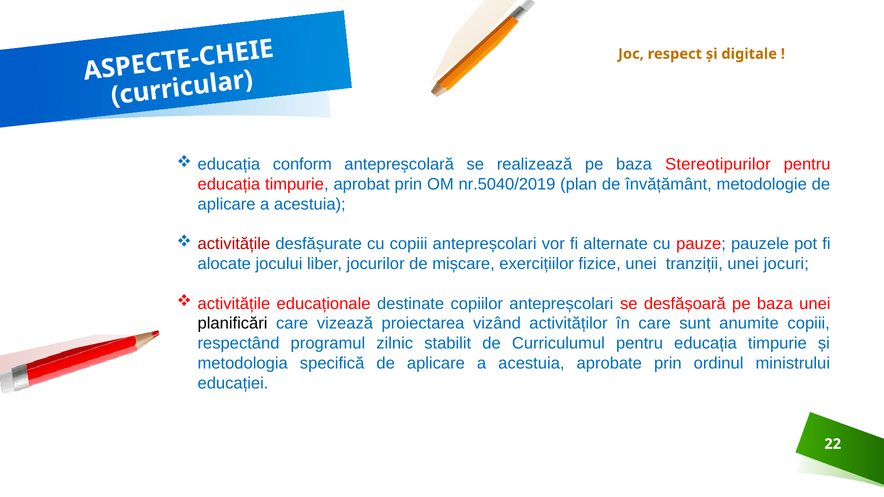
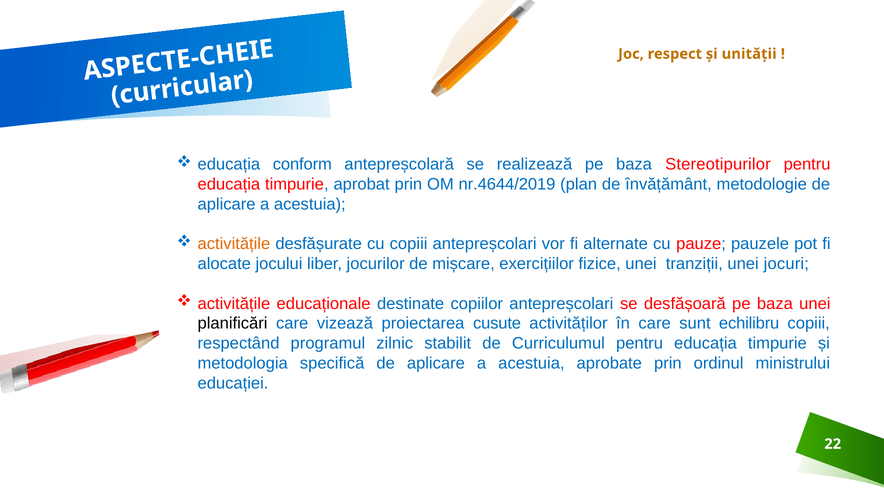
digitale: digitale -> unității
nr.5040/2019: nr.5040/2019 -> nr.4644/2019
activitățile at (234, 244) colour: red -> orange
vizând: vizând -> cusute
anumite: anumite -> echilibru
